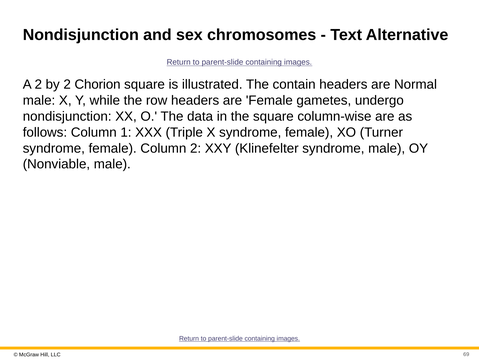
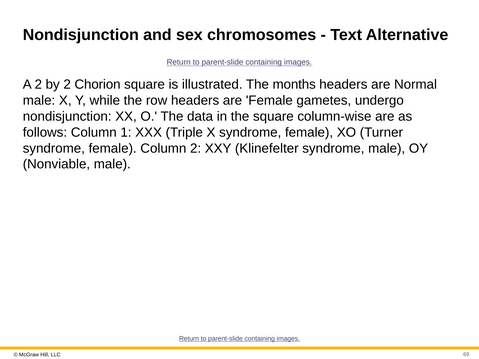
contain: contain -> months
